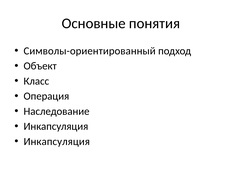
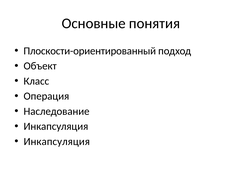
Символы-ориентированный: Символы-ориентированный -> Плоскости-ориентированный
